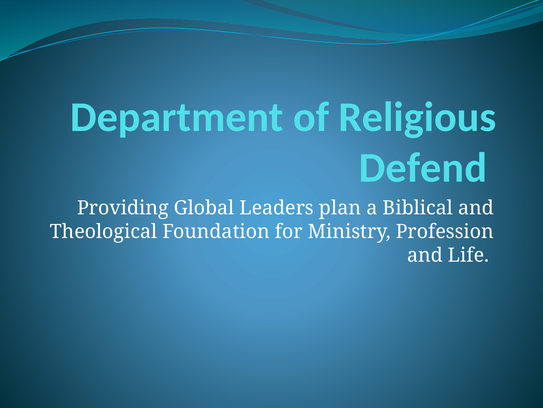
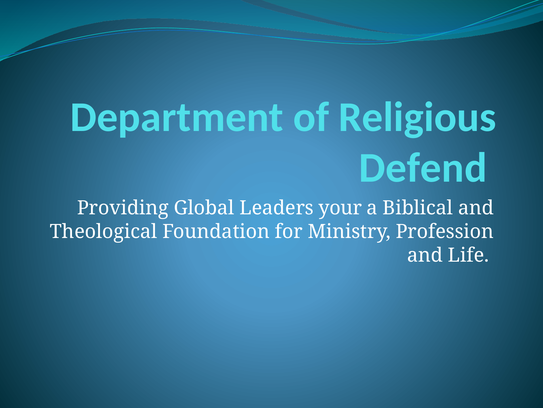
plan: plan -> your
